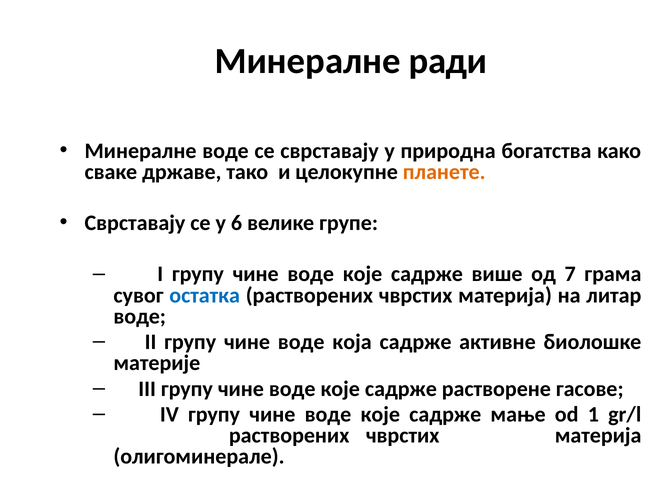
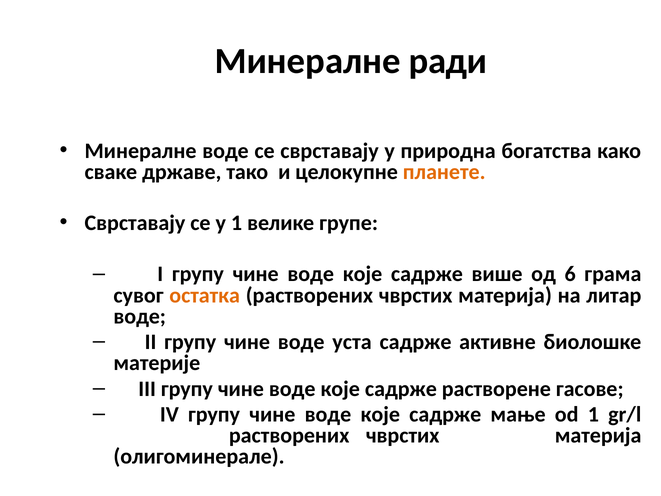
у 6: 6 -> 1
7: 7 -> 6
остатка colour: blue -> orange
која: која -> уста
